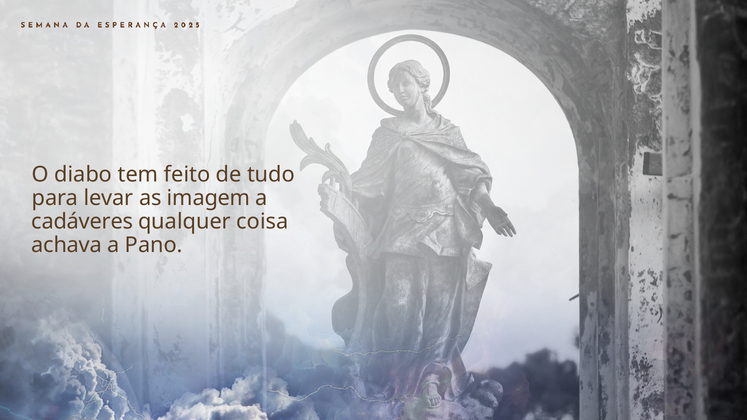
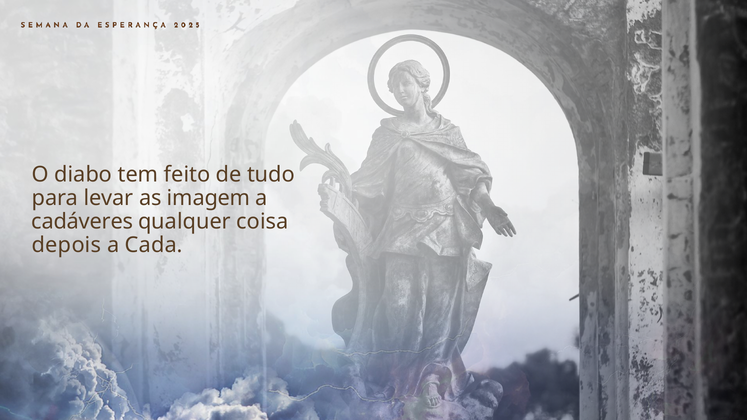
achava: achava -> depois
Pano: Pano -> Cada
